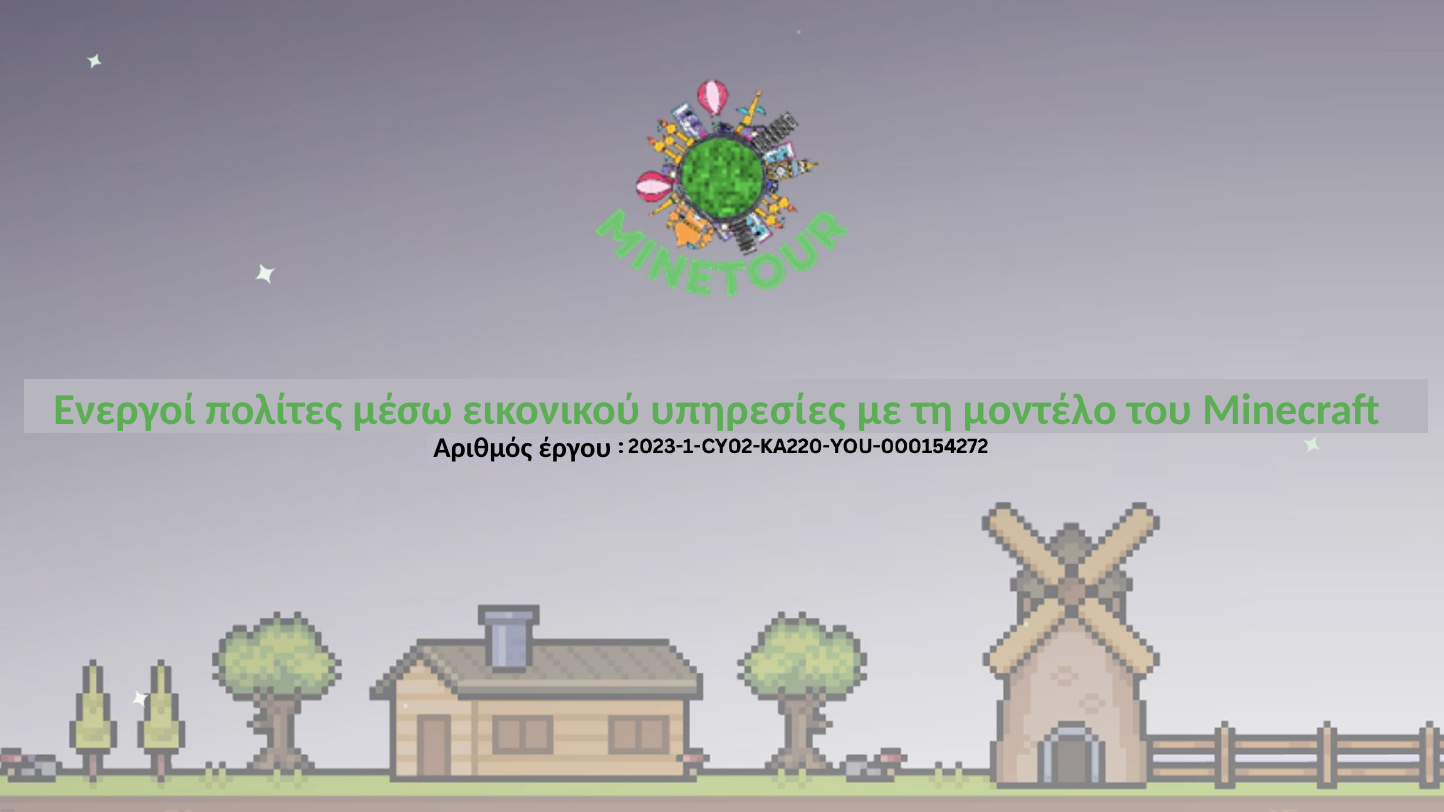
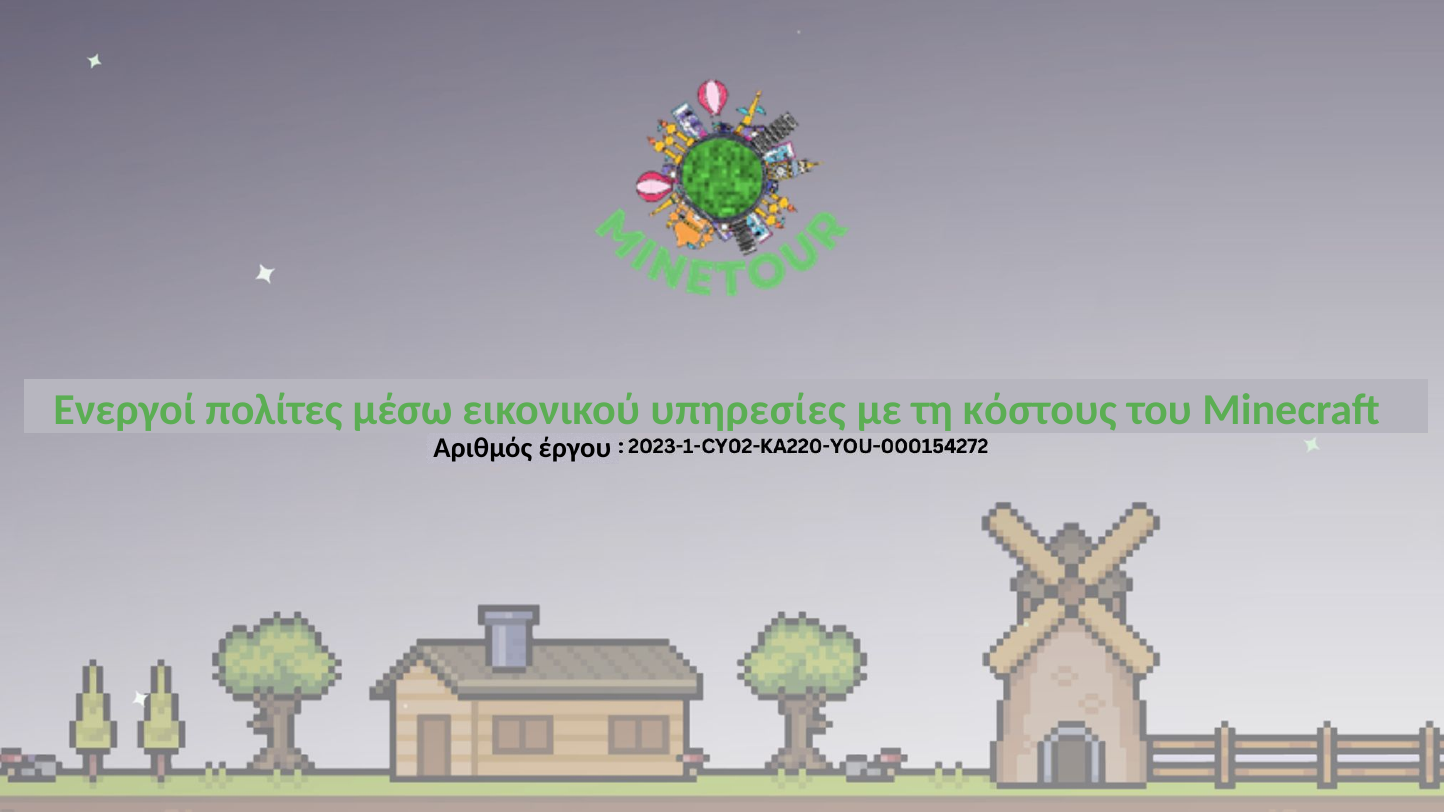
μοντέλο: μοντέλο -> κόστους
